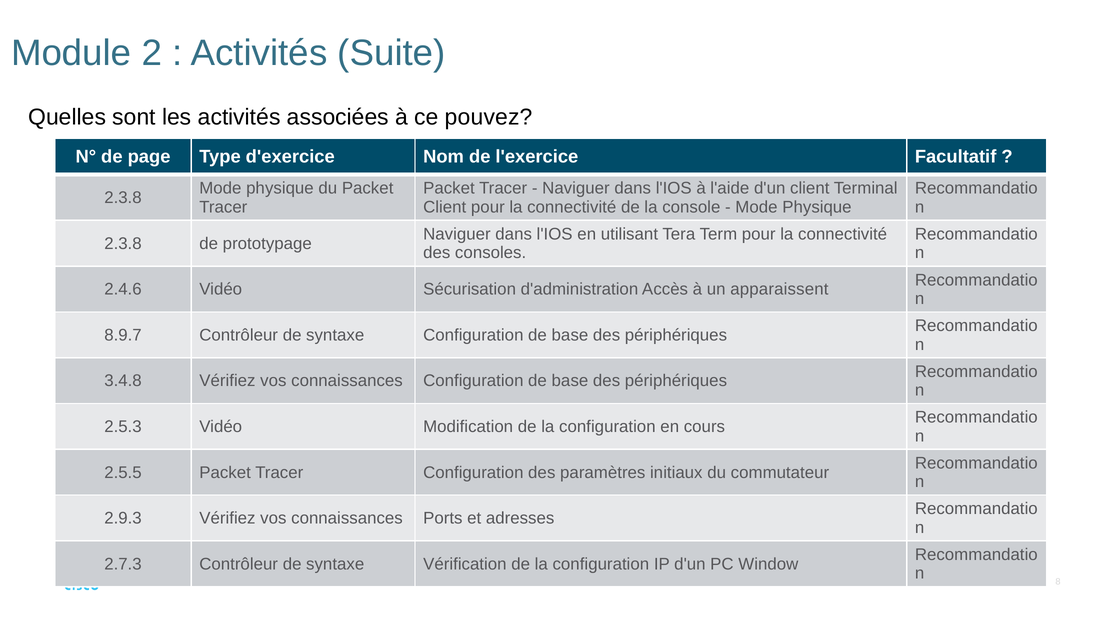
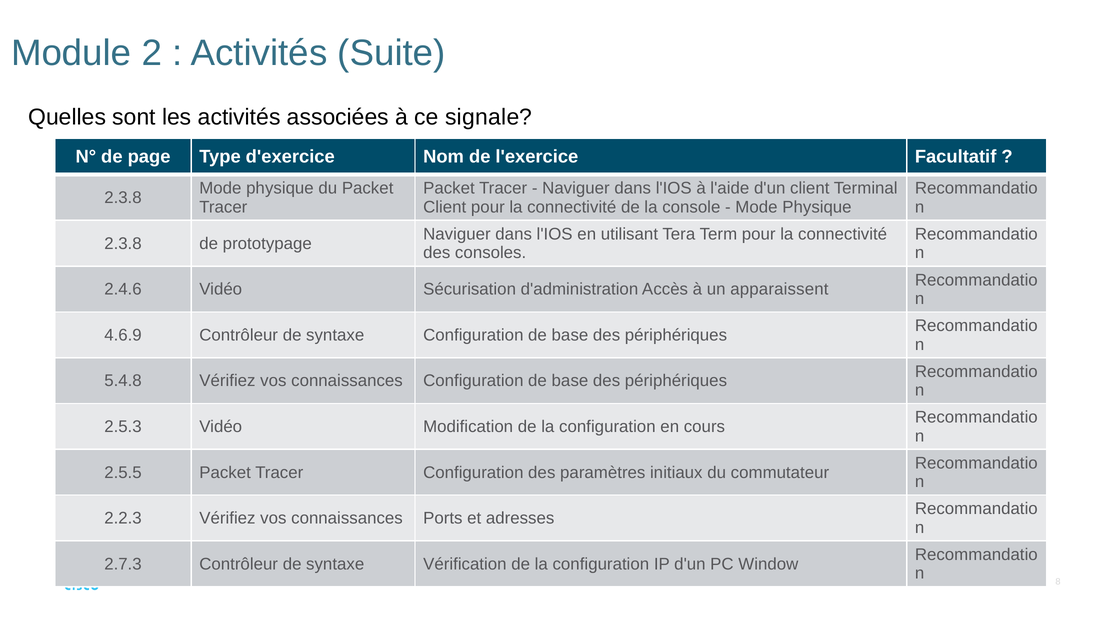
pouvez: pouvez -> signale
8.9.7: 8.9.7 -> 4.6.9
3.4.8: 3.4.8 -> 5.4.8
2.9.3: 2.9.3 -> 2.2.3
